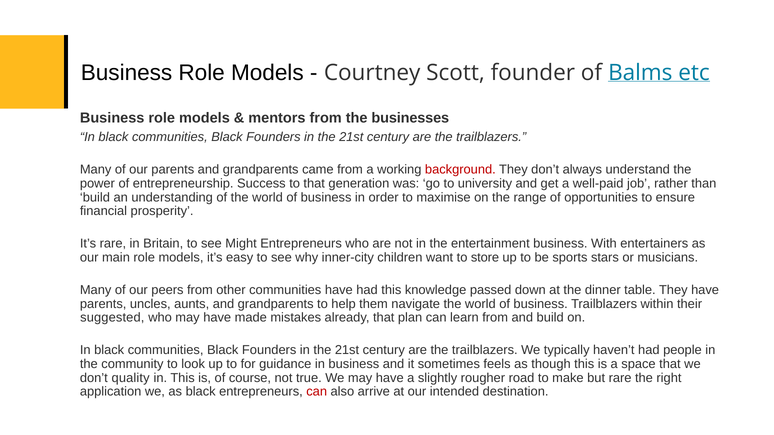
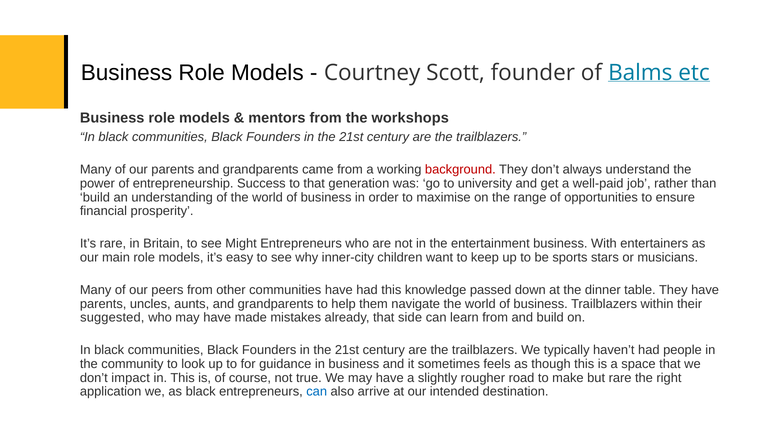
businesses: businesses -> workshops
store: store -> keep
plan: plan -> side
quality: quality -> impact
can at (317, 392) colour: red -> blue
